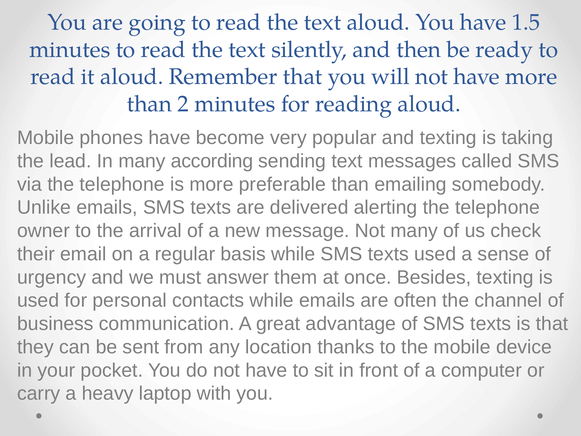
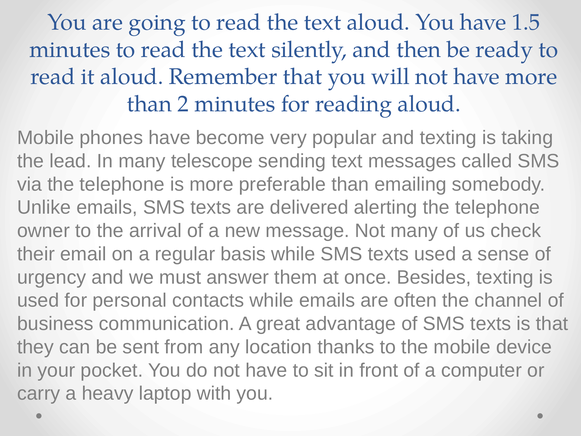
according: according -> telescope
